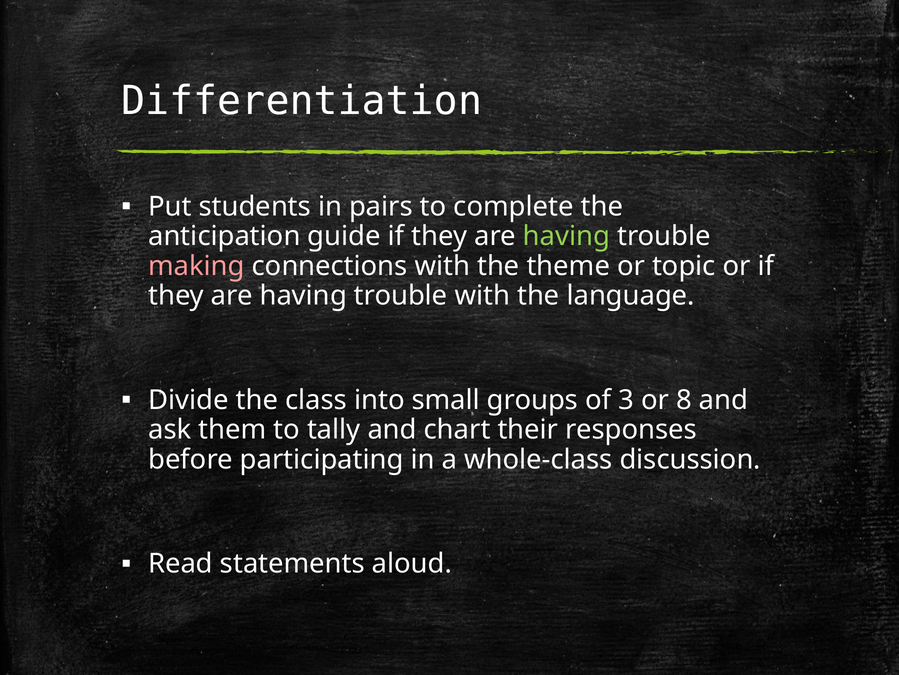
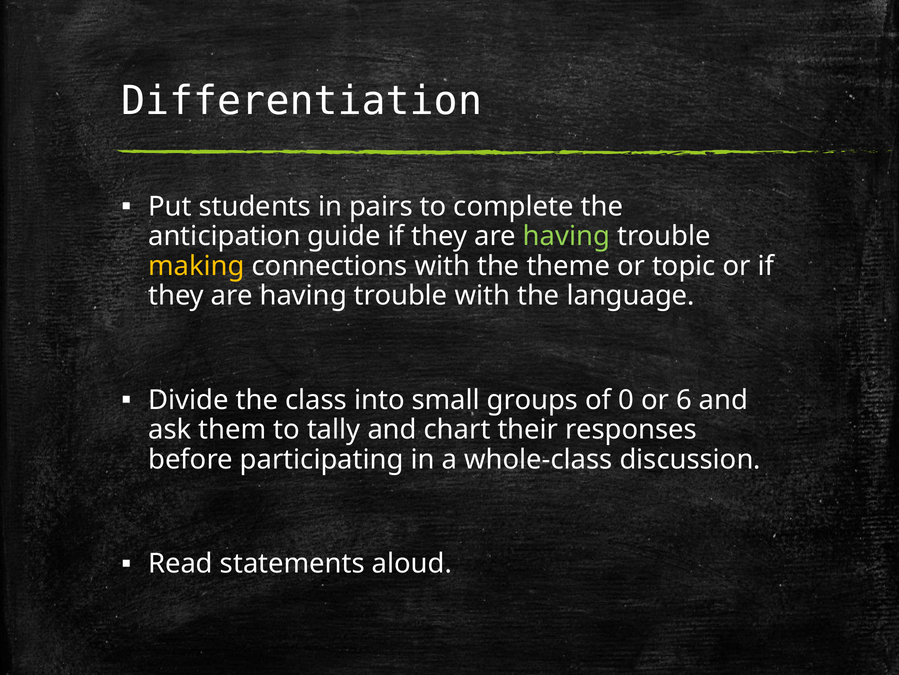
making colour: pink -> yellow
3: 3 -> 0
8: 8 -> 6
